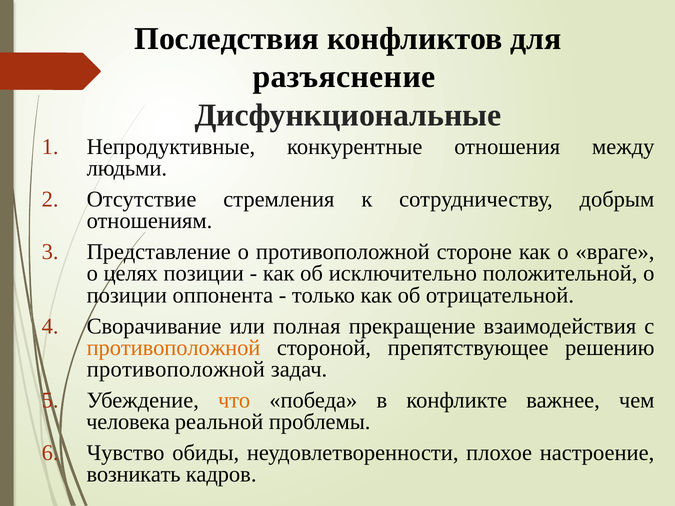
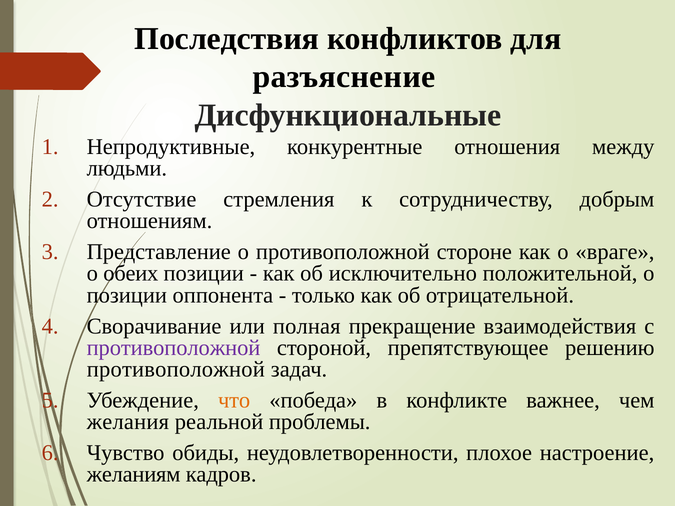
целях: целях -> обеих
противоположной at (174, 348) colour: orange -> purple
человека: человека -> желания
возникать: возникать -> желаниям
